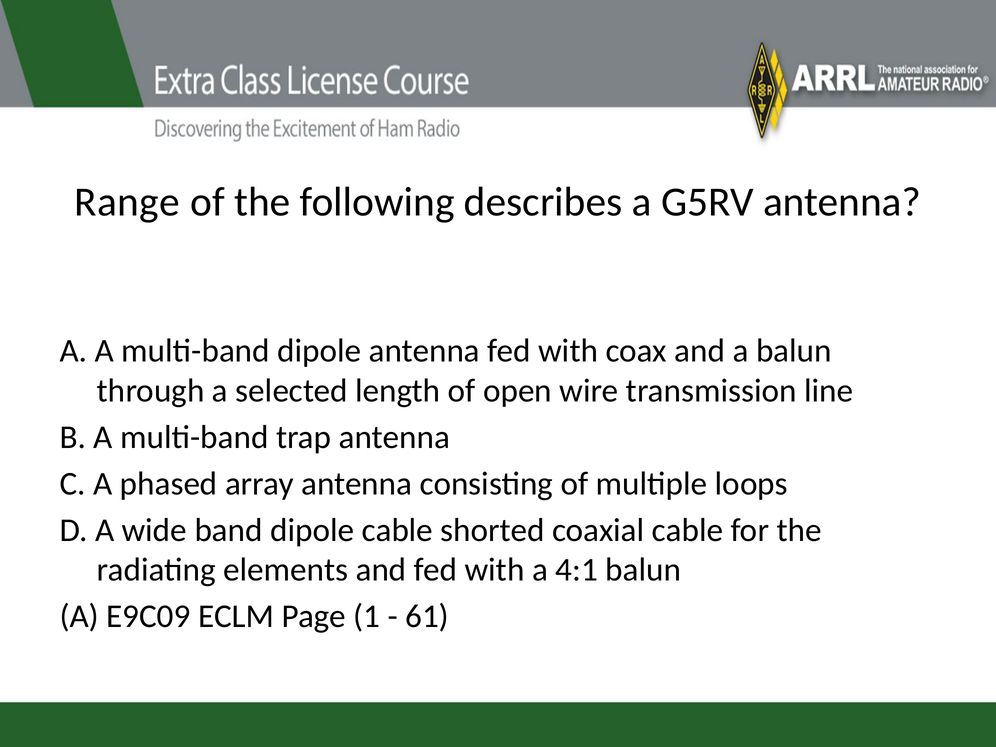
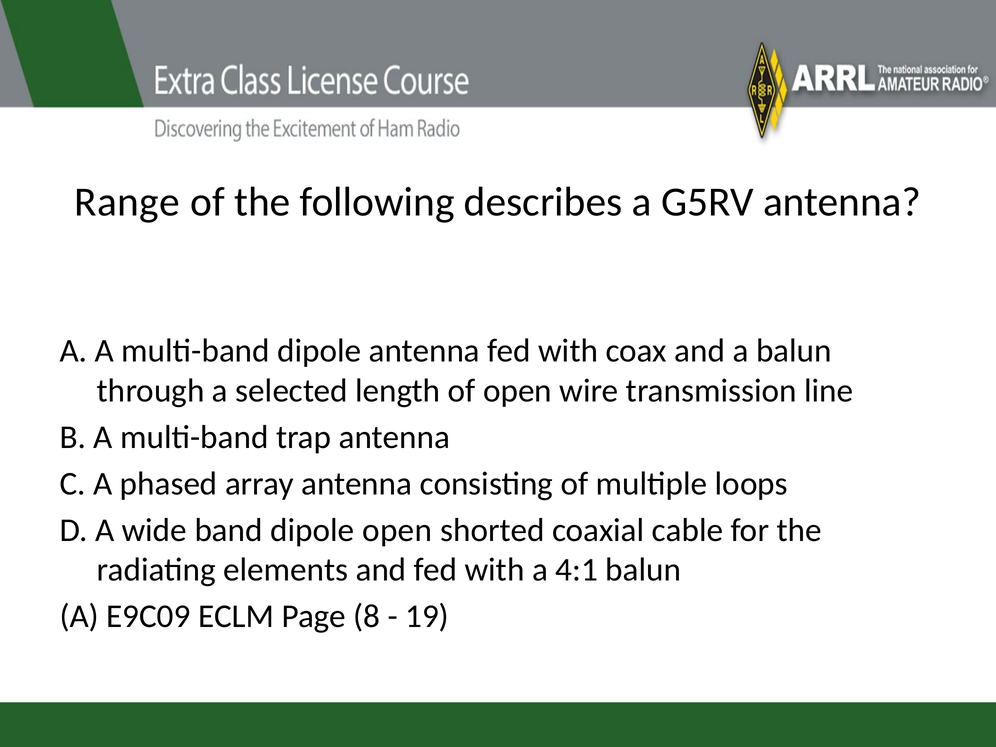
dipole cable: cable -> open
1: 1 -> 8
61: 61 -> 19
